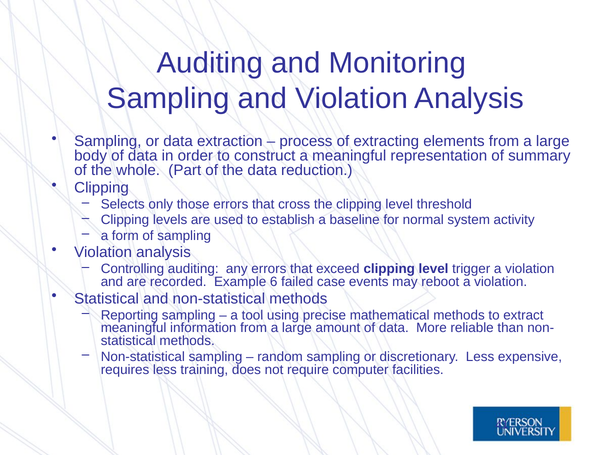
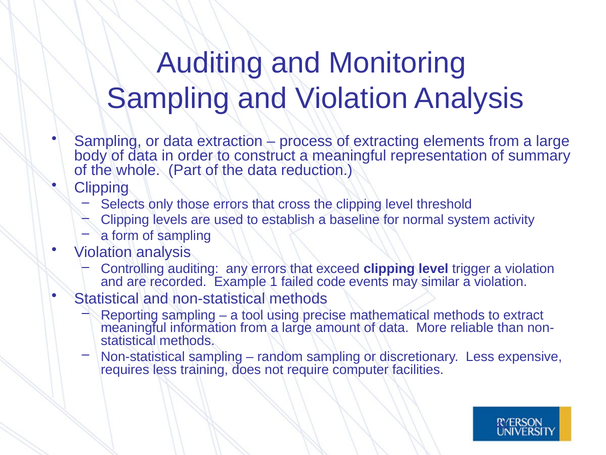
6: 6 -> 1
case: case -> code
reboot: reboot -> similar
